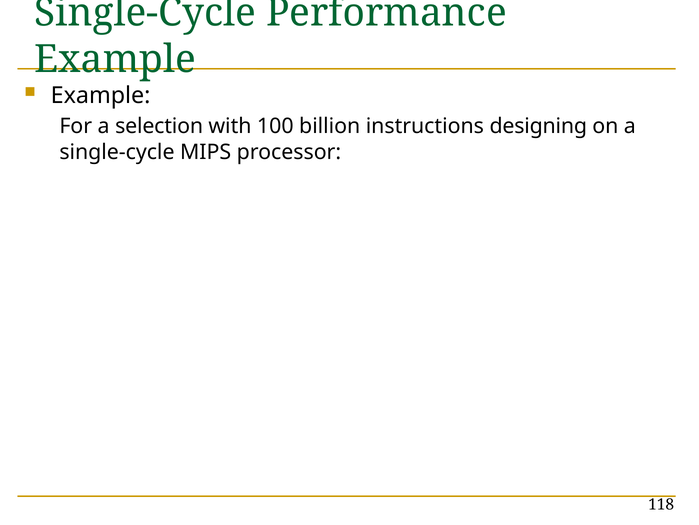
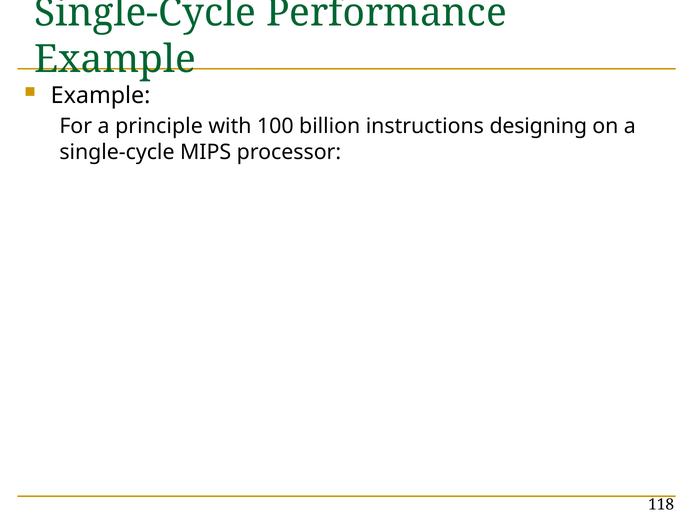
selection: selection -> principle
